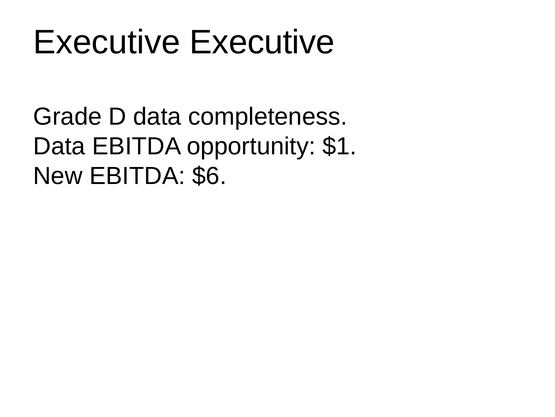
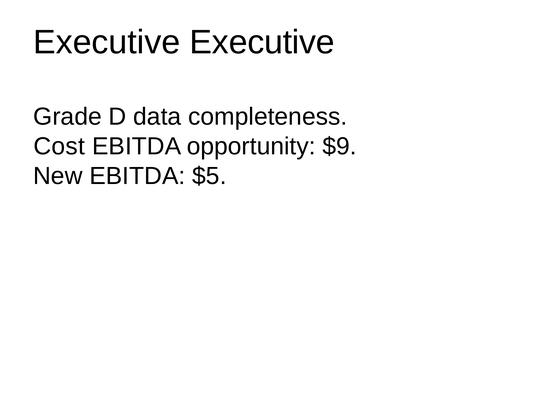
Data at (59, 146): Data -> Cost
$1: $1 -> $9
$6: $6 -> $5
